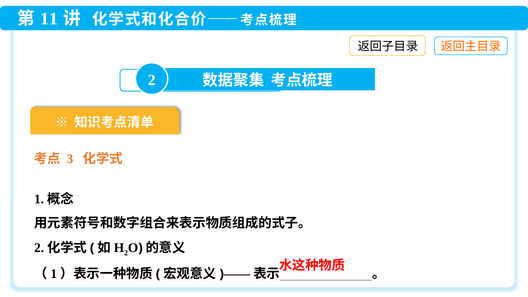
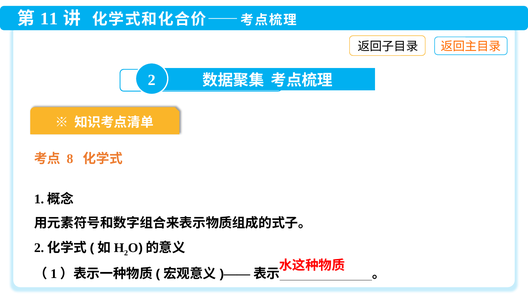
3: 3 -> 8
